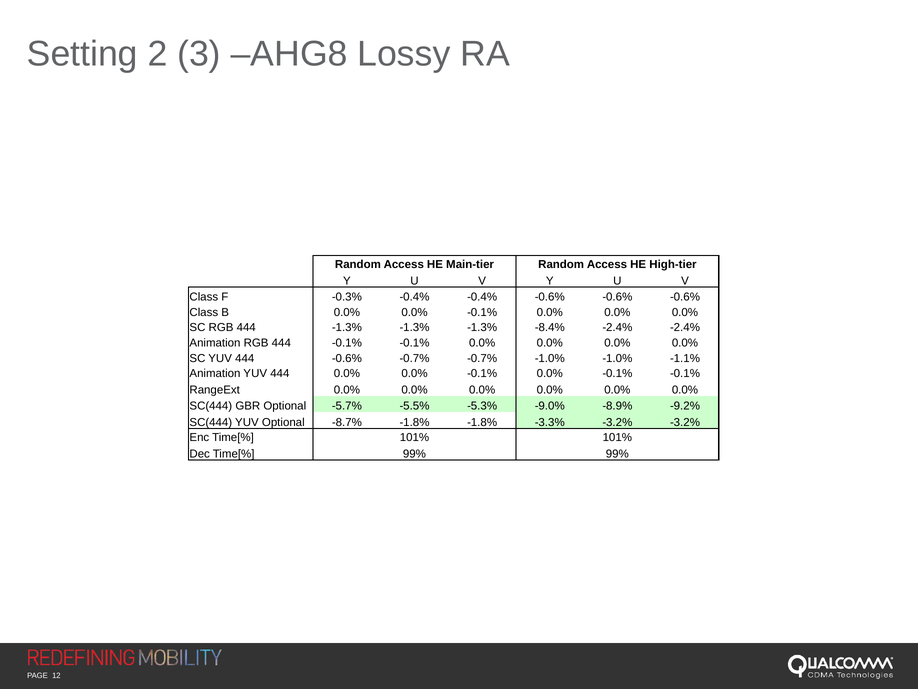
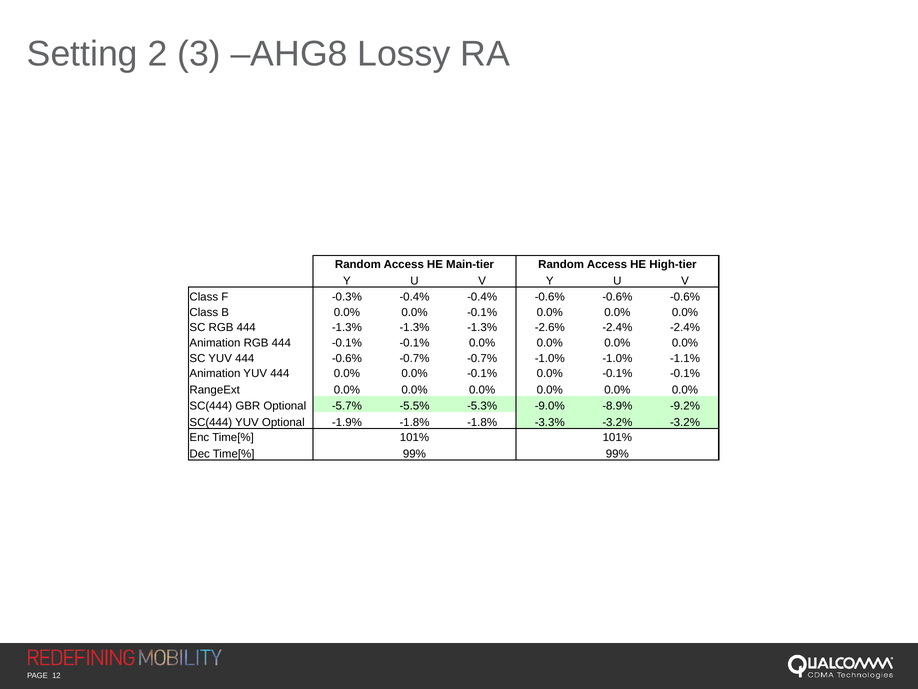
-8.4%: -8.4% -> -2.6%
-8.7%: -8.7% -> -1.9%
